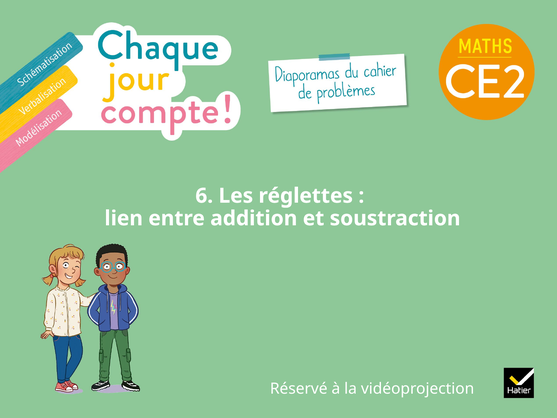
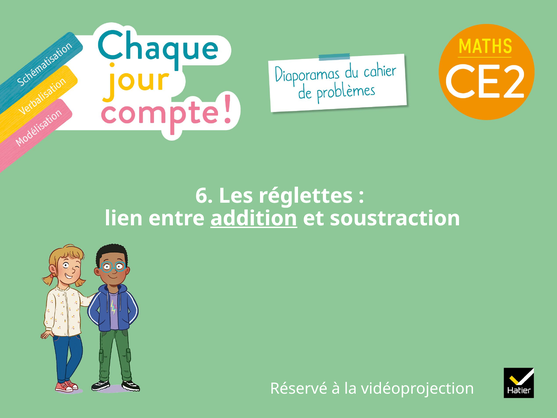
addition underline: none -> present
